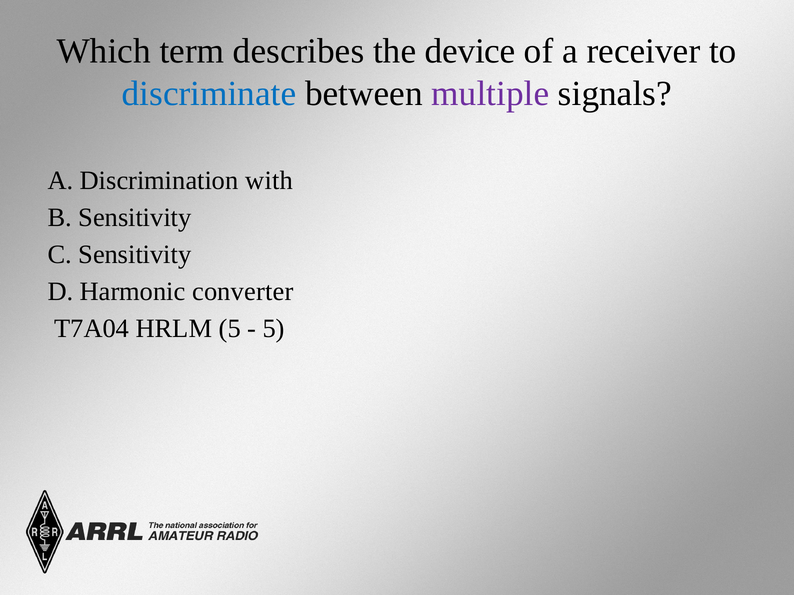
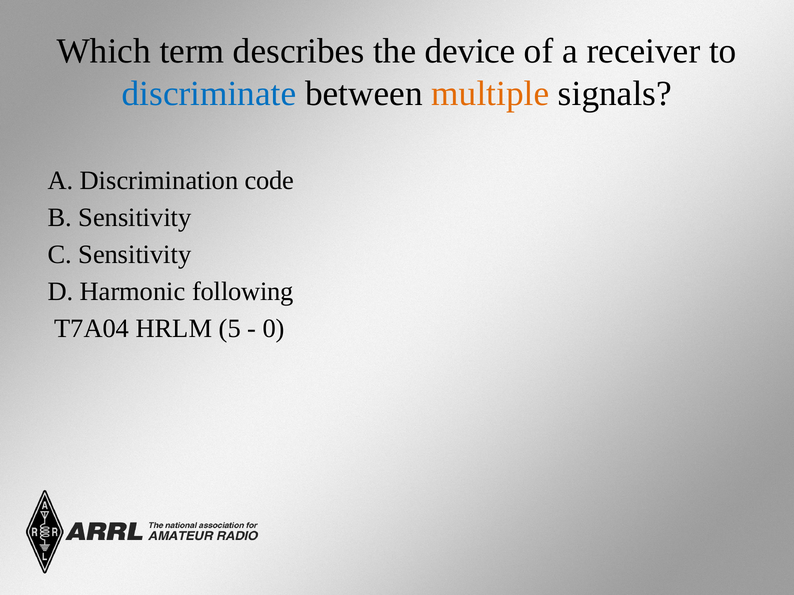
multiple colour: purple -> orange
with: with -> code
converter: converter -> following
5 at (274, 329): 5 -> 0
